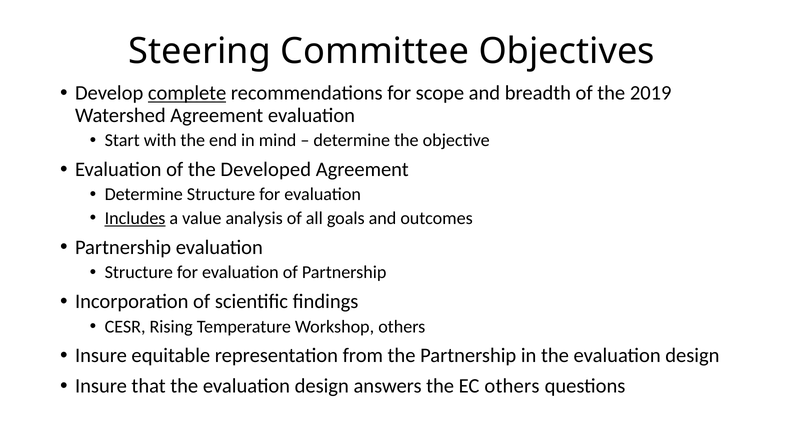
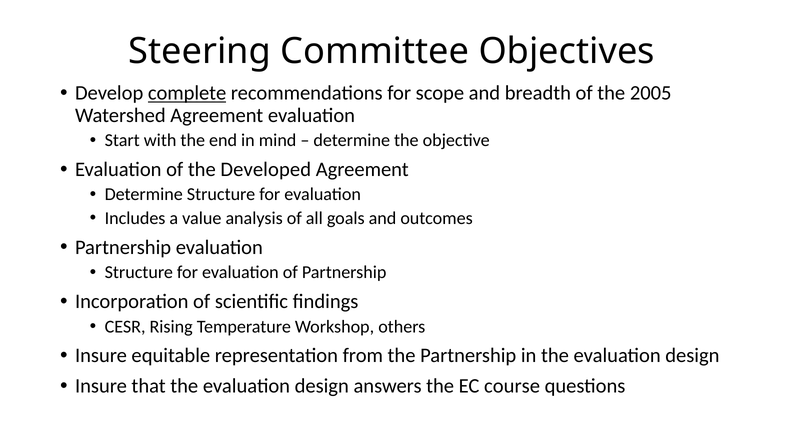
2019: 2019 -> 2005
Includes underline: present -> none
EC others: others -> course
